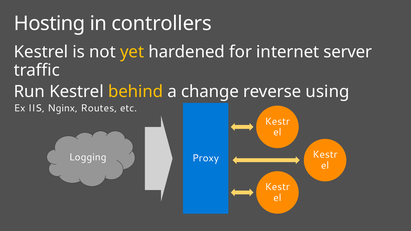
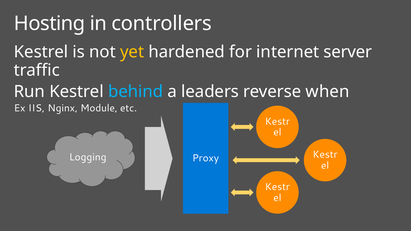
behind colour: yellow -> light blue
change: change -> leaders
using: using -> when
Routes: Routes -> Module
